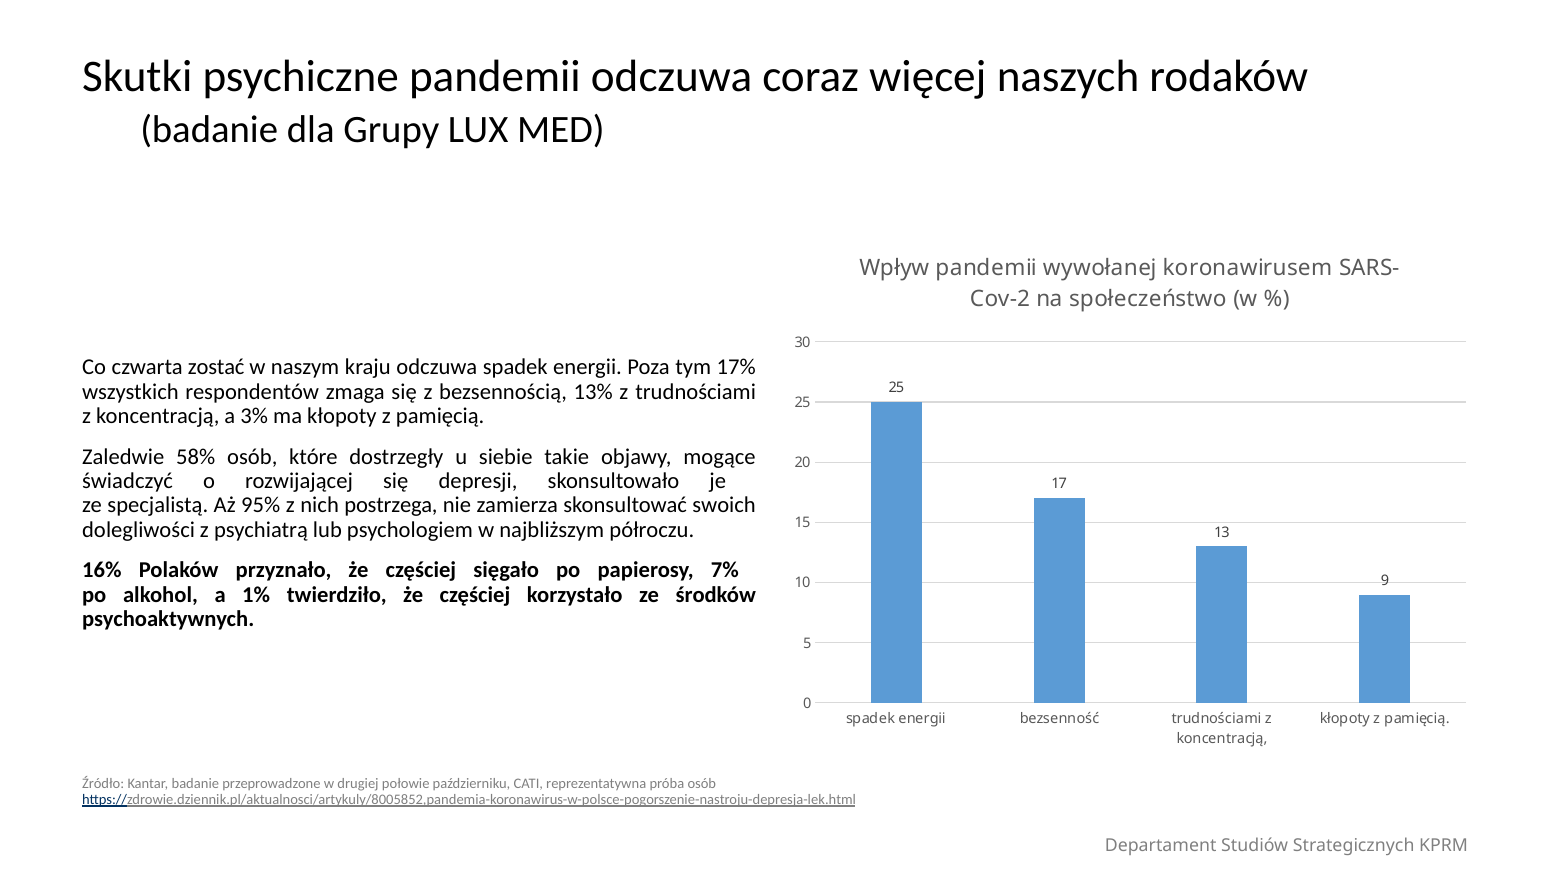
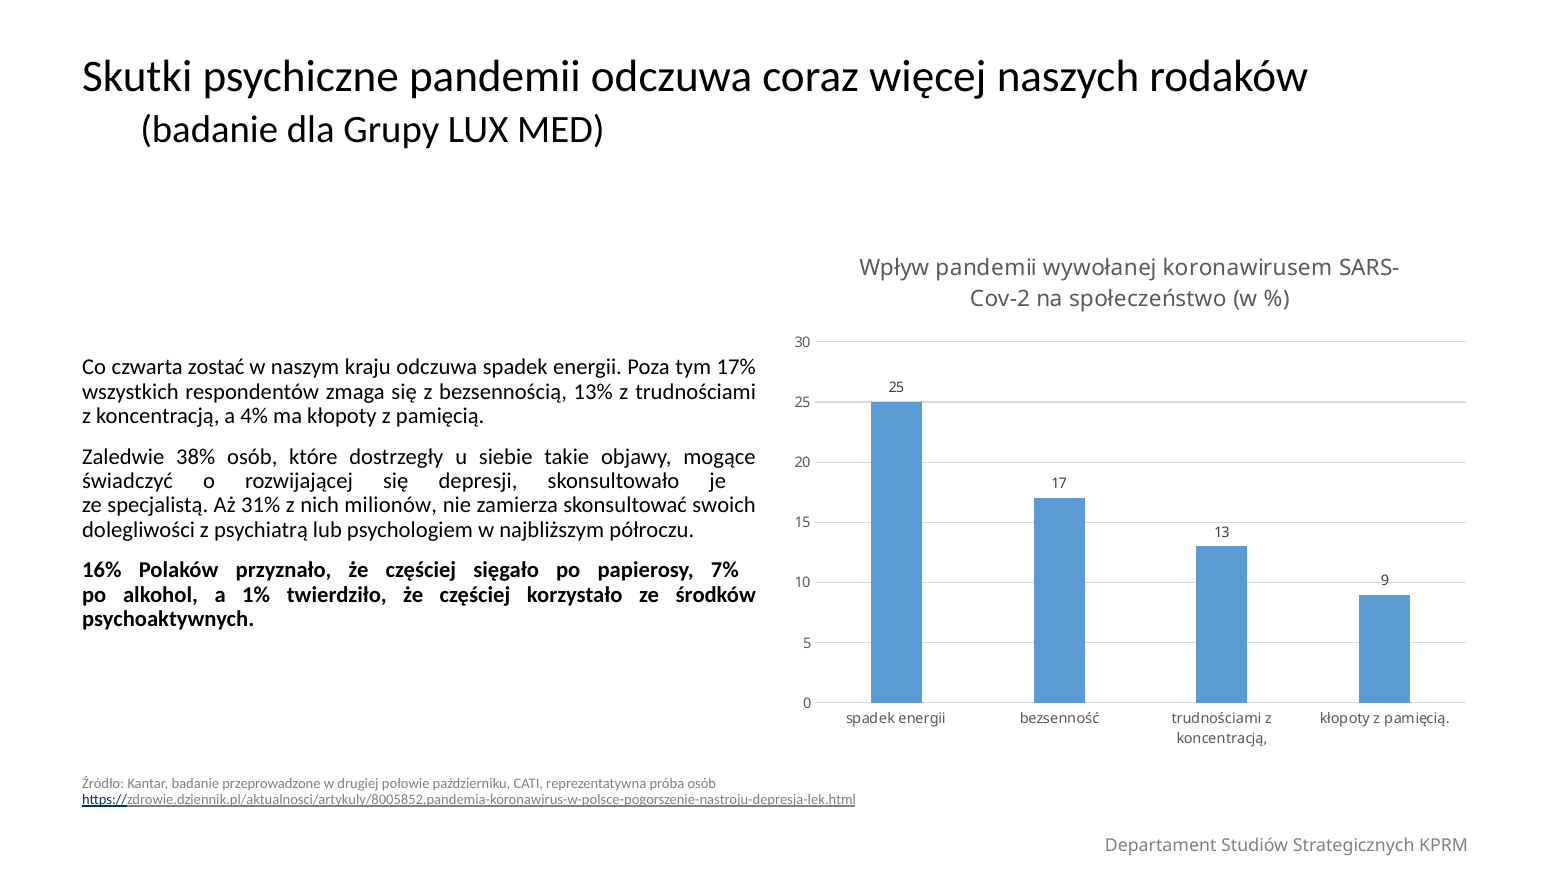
3%: 3% -> 4%
58%: 58% -> 38%
95%: 95% -> 31%
postrzega: postrzega -> milionów
